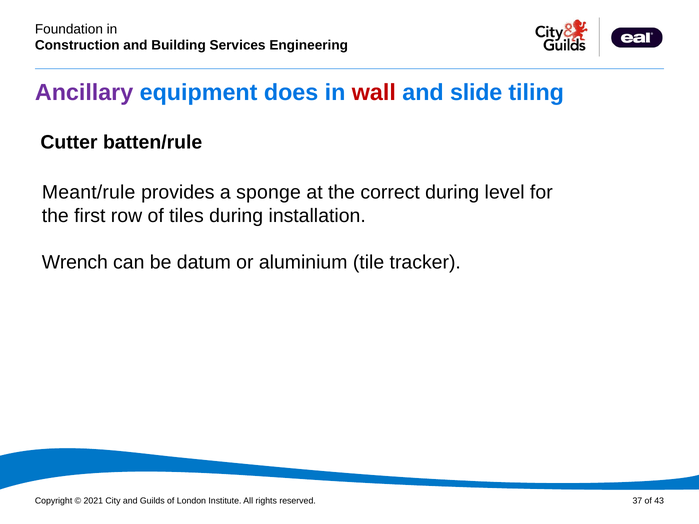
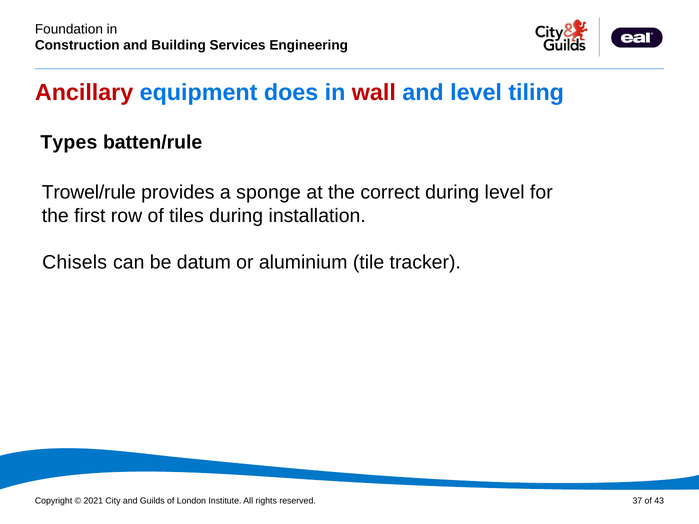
Ancillary colour: purple -> red
and slide: slide -> level
Cutter: Cutter -> Types
Meant/rule: Meant/rule -> Trowel/rule
Wrench: Wrench -> Chisels
